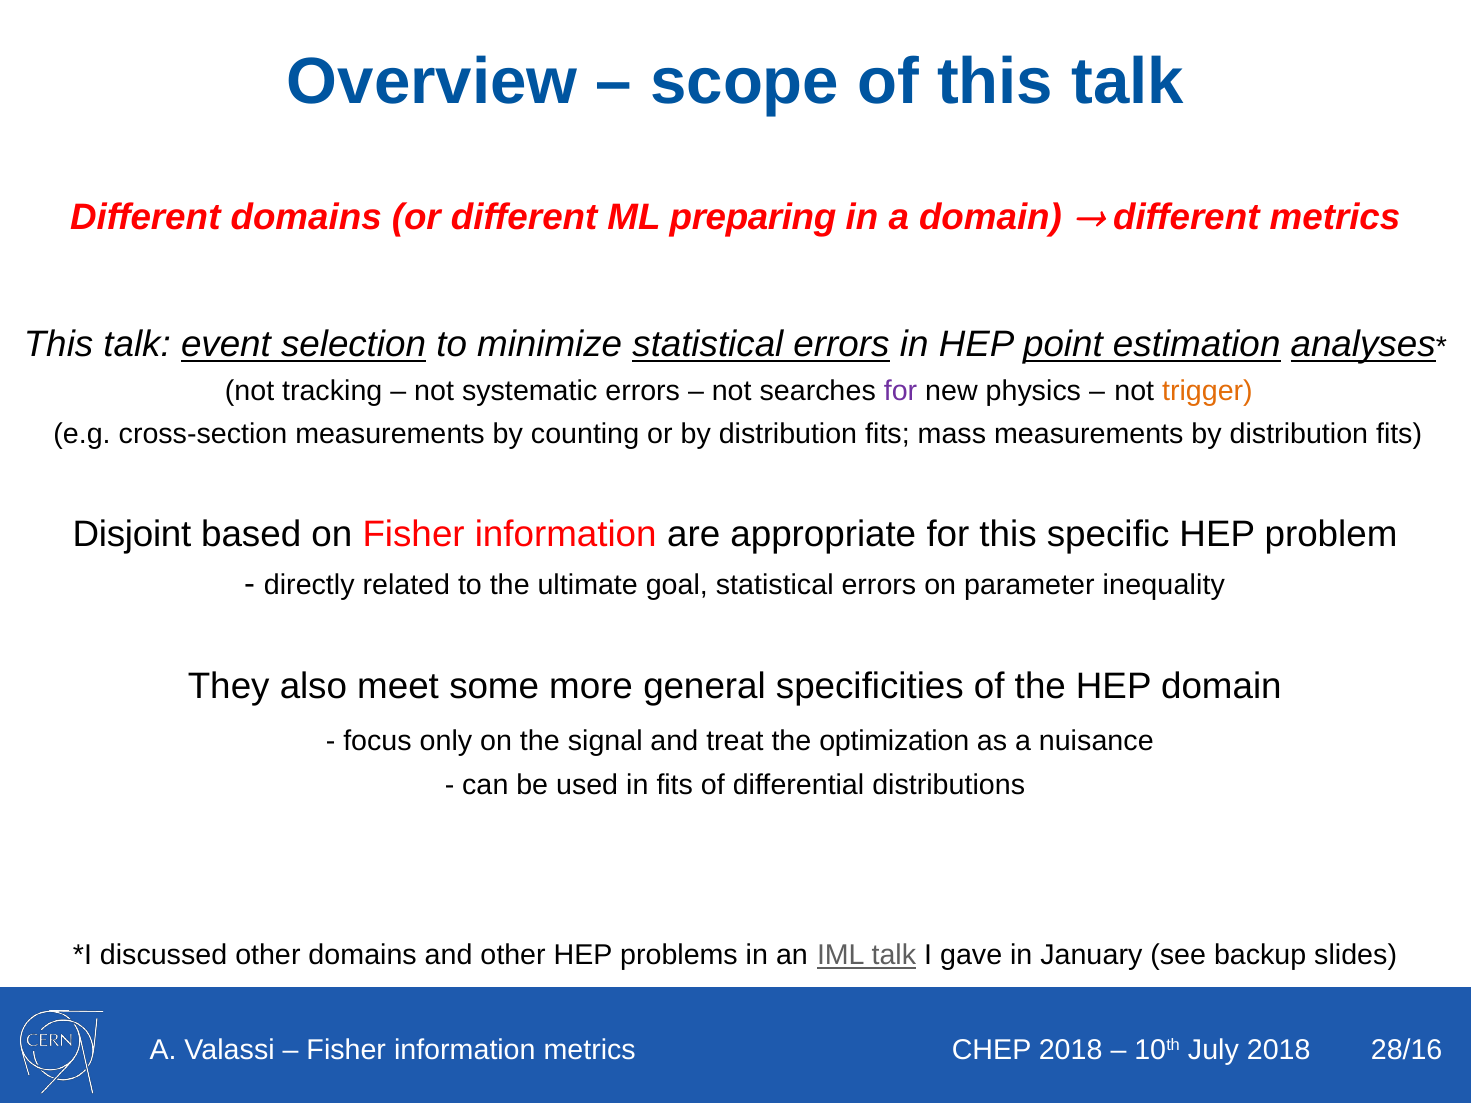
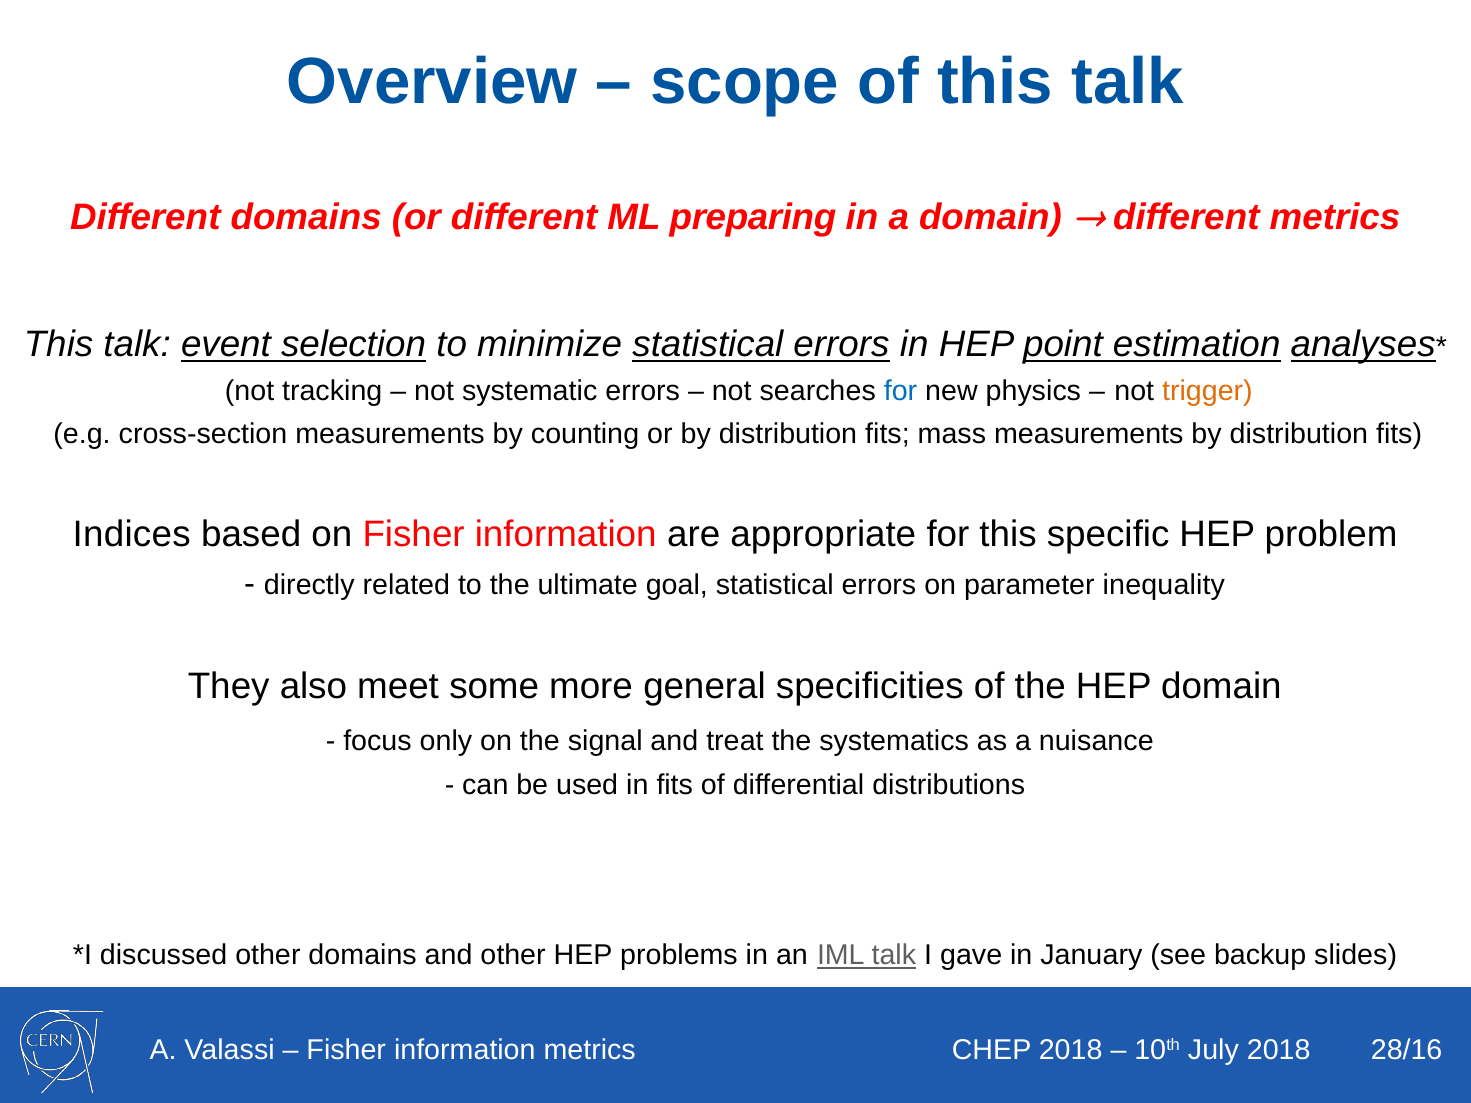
for at (901, 392) colour: purple -> blue
Disjoint: Disjoint -> Indices
optimization: optimization -> systematics
